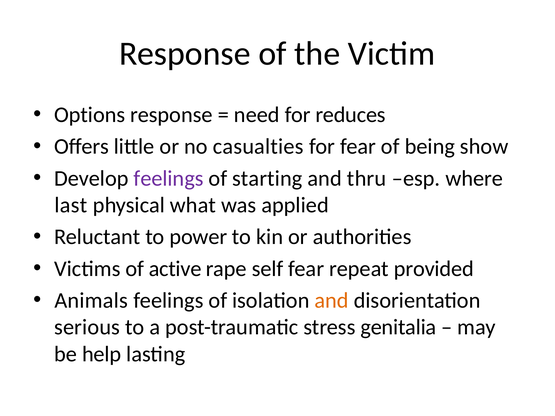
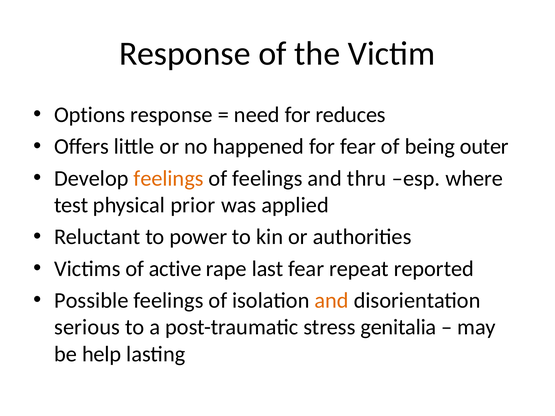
casualties: casualties -> happened
show: show -> outer
feelings at (169, 178) colour: purple -> orange
of starting: starting -> feelings
last: last -> test
what: what -> prior
self: self -> last
provided: provided -> reported
Animals: Animals -> Possible
